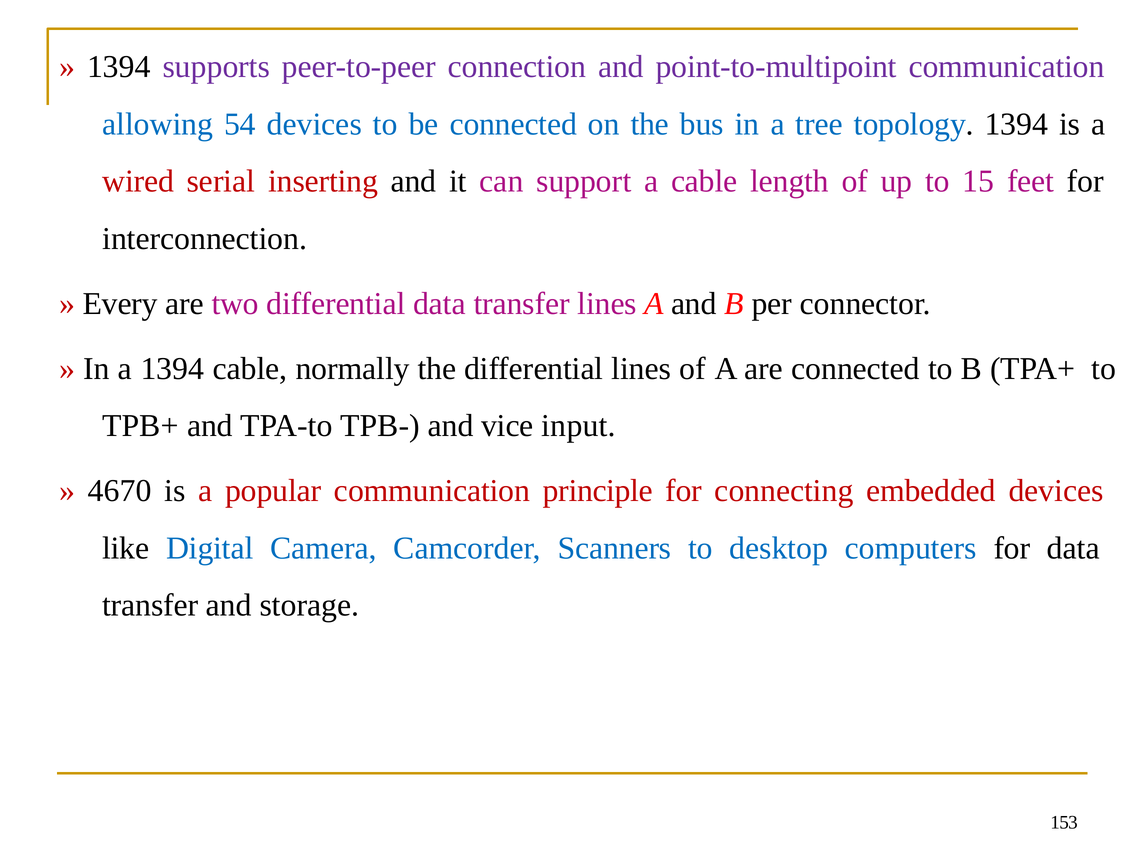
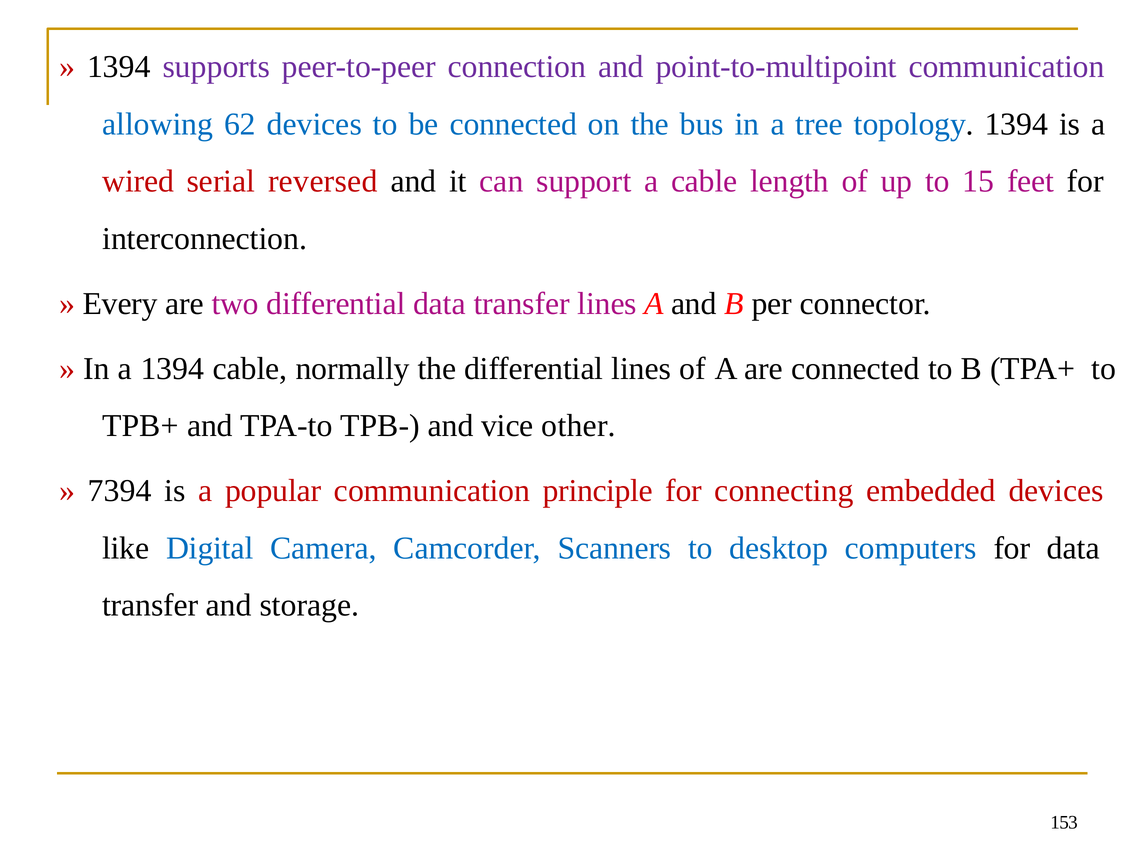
54: 54 -> 62
inserting: inserting -> reversed
input: input -> other
4670: 4670 -> 7394
